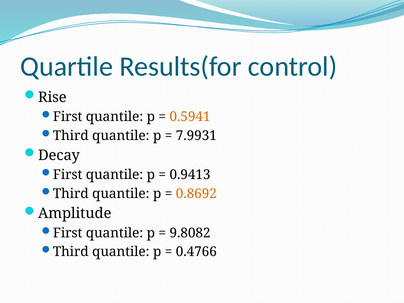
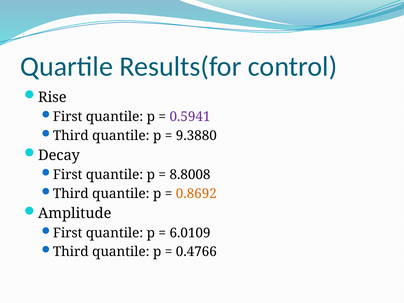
0.5941 colour: orange -> purple
7.9931: 7.9931 -> 9.3880
0.9413: 0.9413 -> 8.8008
9.8082: 9.8082 -> 6.0109
